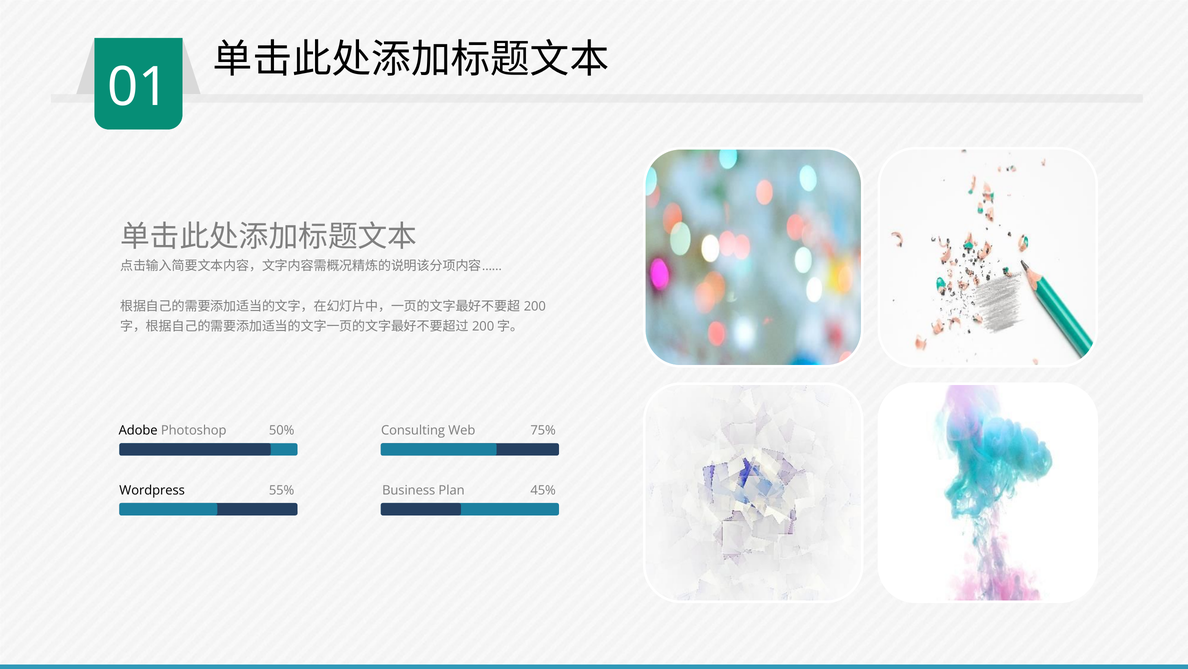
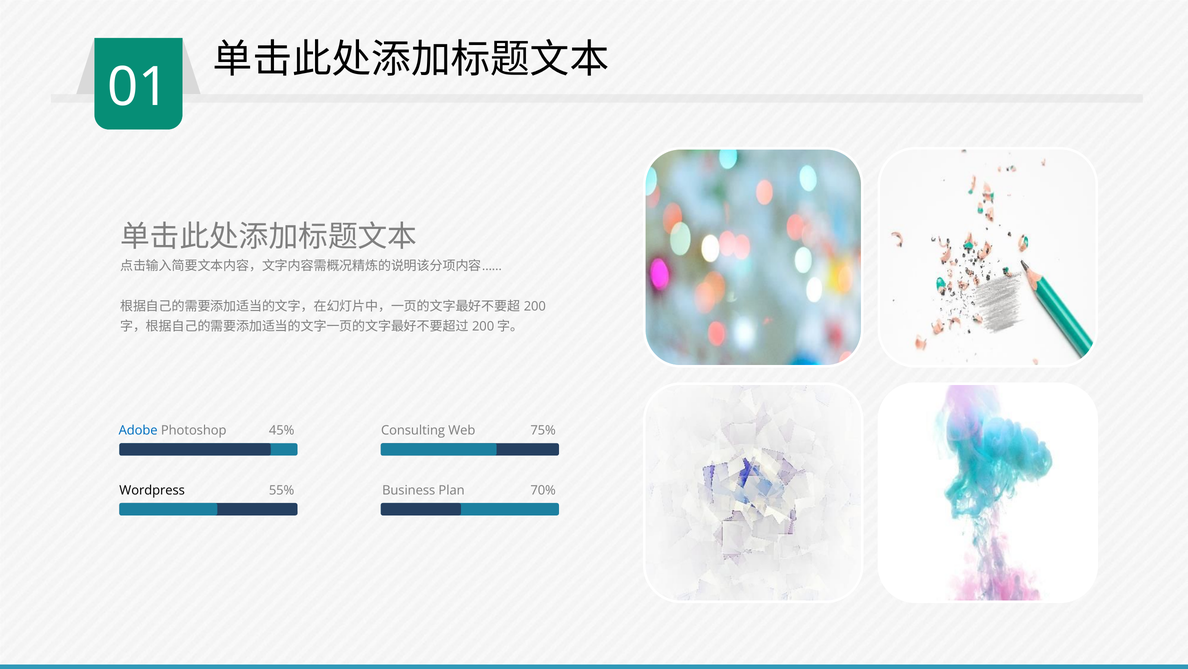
Adobe colour: black -> blue
50%: 50% -> 45%
45%: 45% -> 70%
